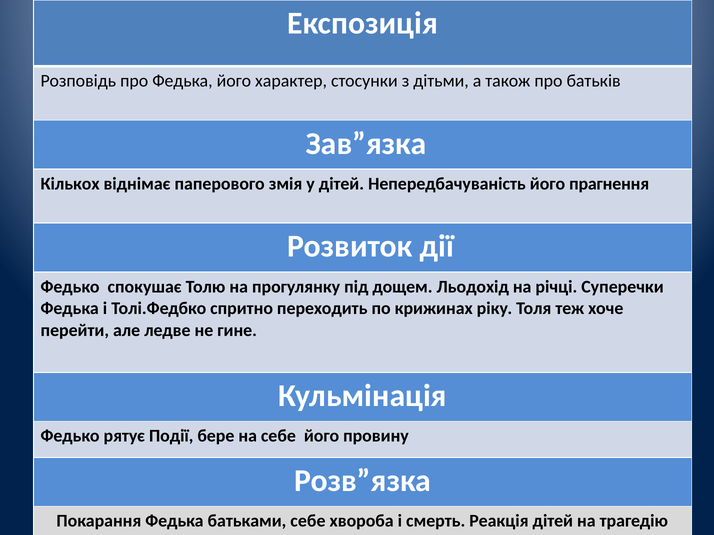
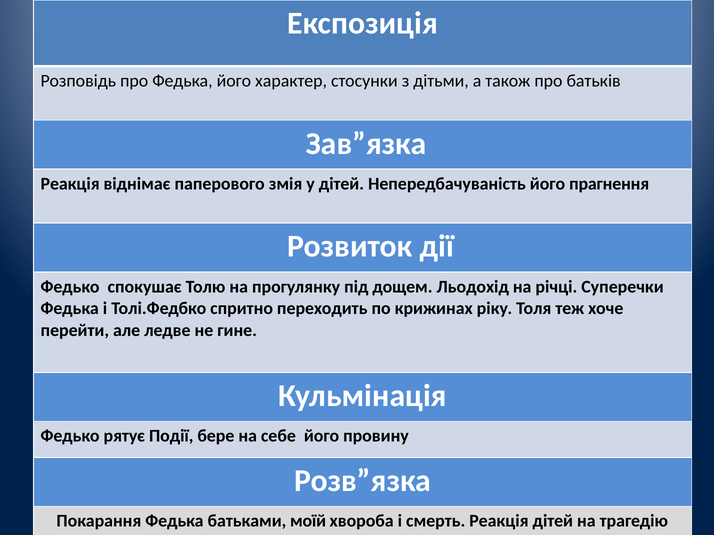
Кількох at (70, 184): Кількох -> Реакція
батьками себе: себе -> моїй
